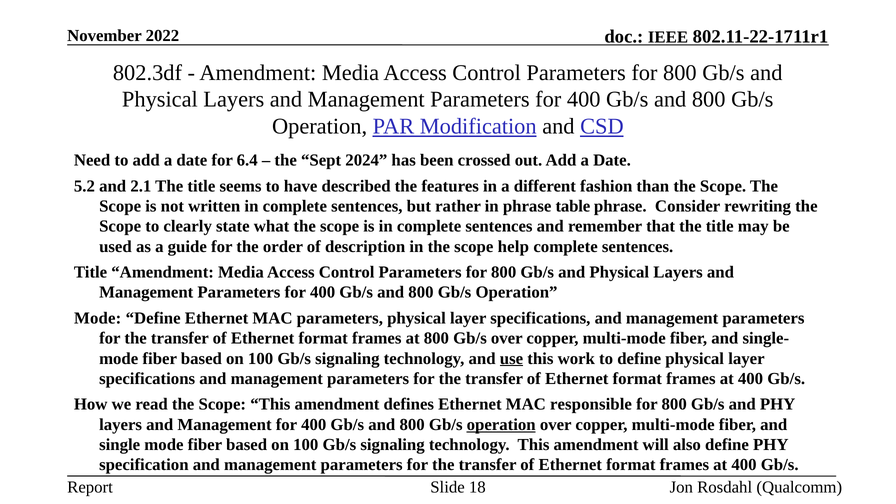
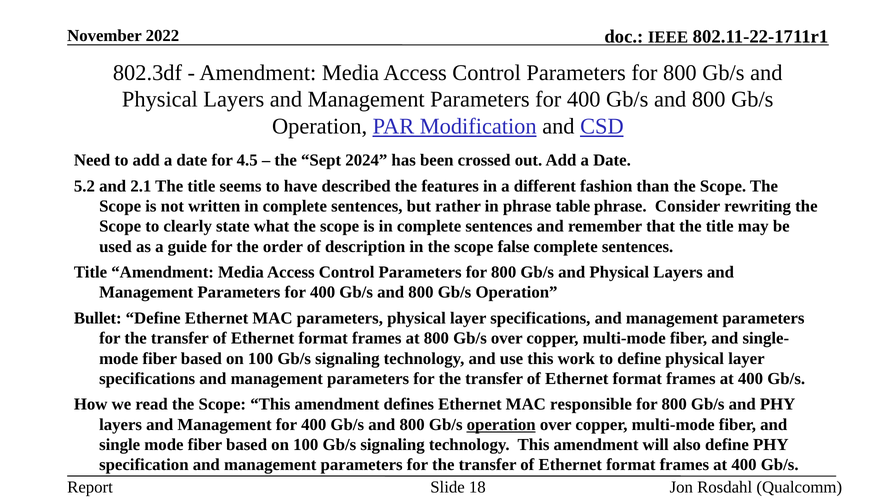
6.4: 6.4 -> 4.5
help: help -> false
Mode at (98, 318): Mode -> Bullet
use underline: present -> none
